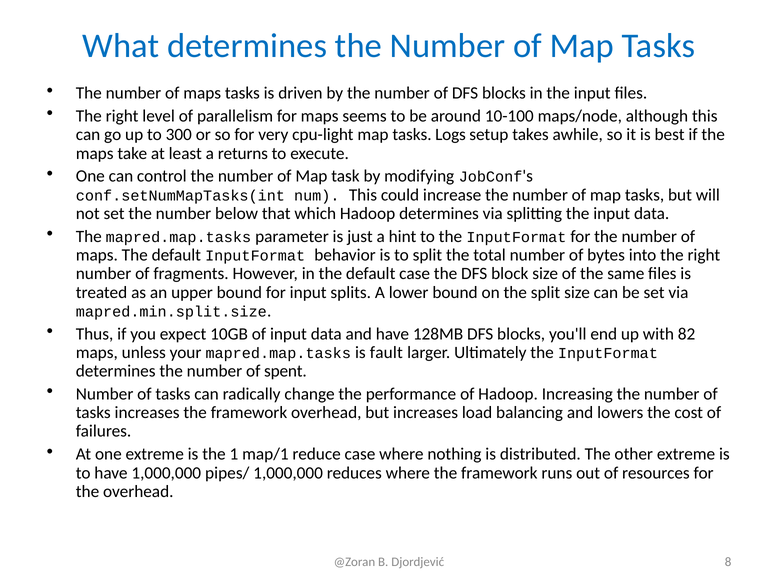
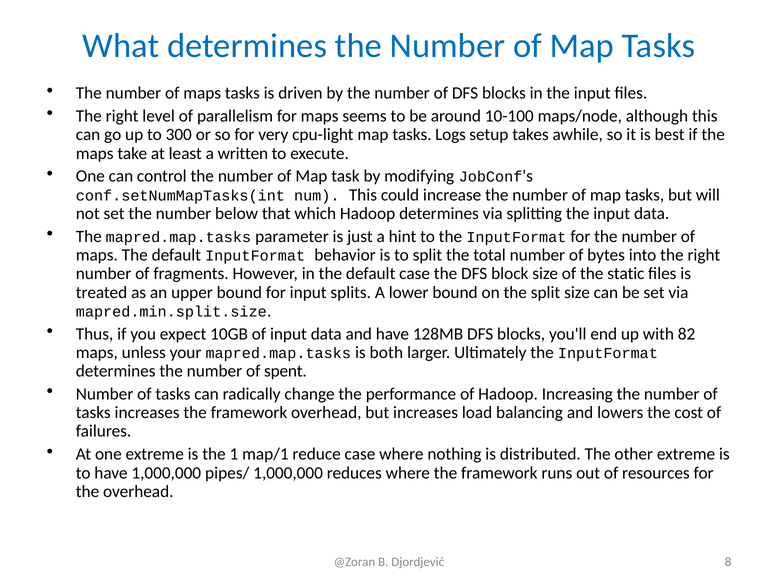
returns: returns -> written
same: same -> static
fault: fault -> both
